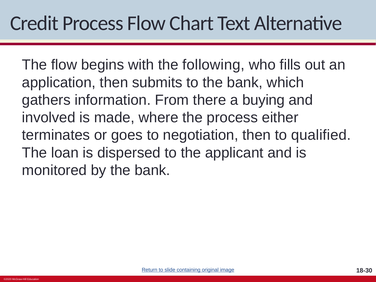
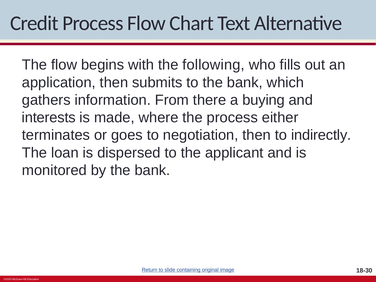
involved: involved -> interests
qualified: qualified -> indirectly
